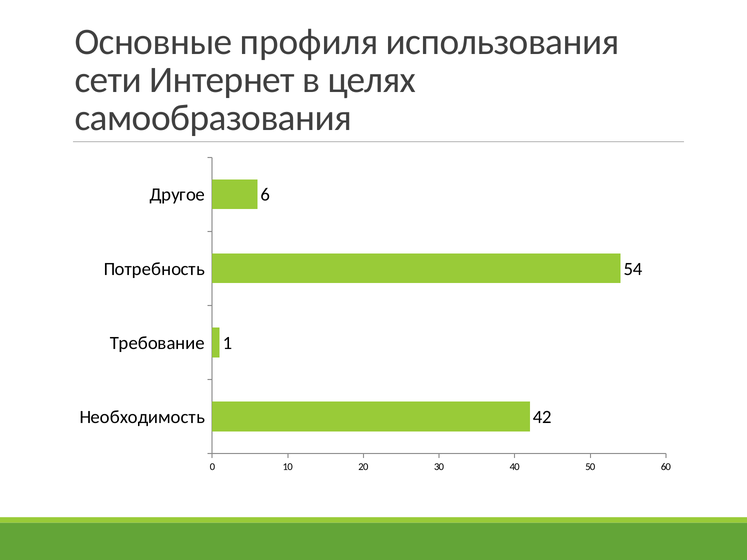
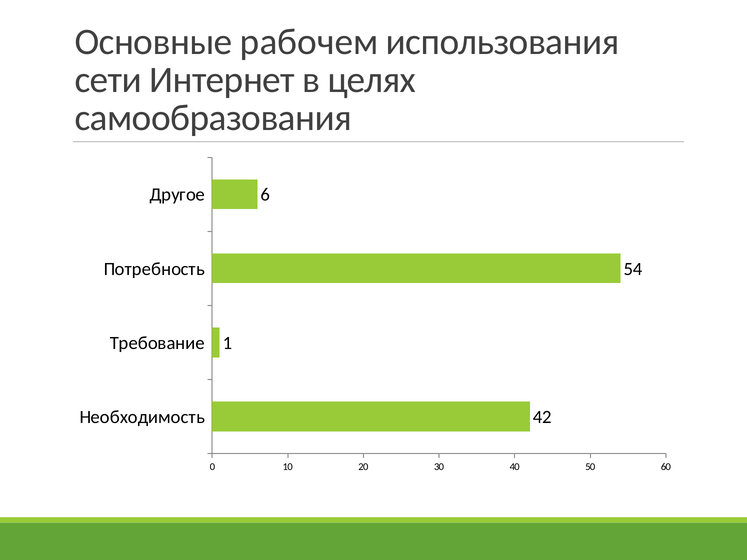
профиля: профиля -> рабочем
